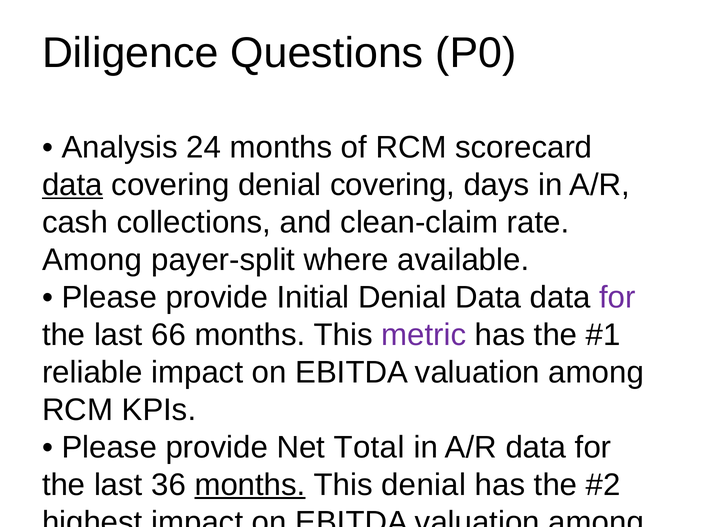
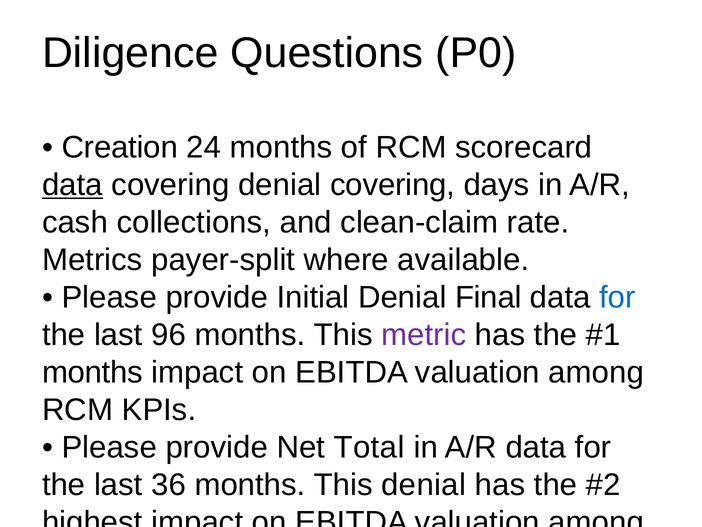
Analysis: Analysis -> Creation
Among at (92, 260): Among -> Metrics
Denial Data: Data -> Final
for at (617, 297) colour: purple -> blue
66: 66 -> 96
reliable at (92, 372): reliable -> months
months at (250, 484) underline: present -> none
